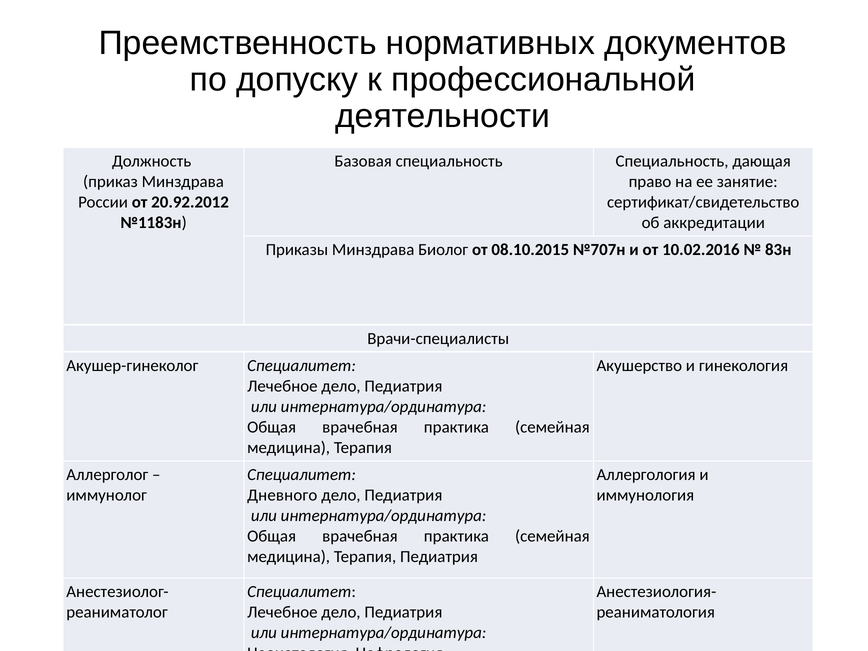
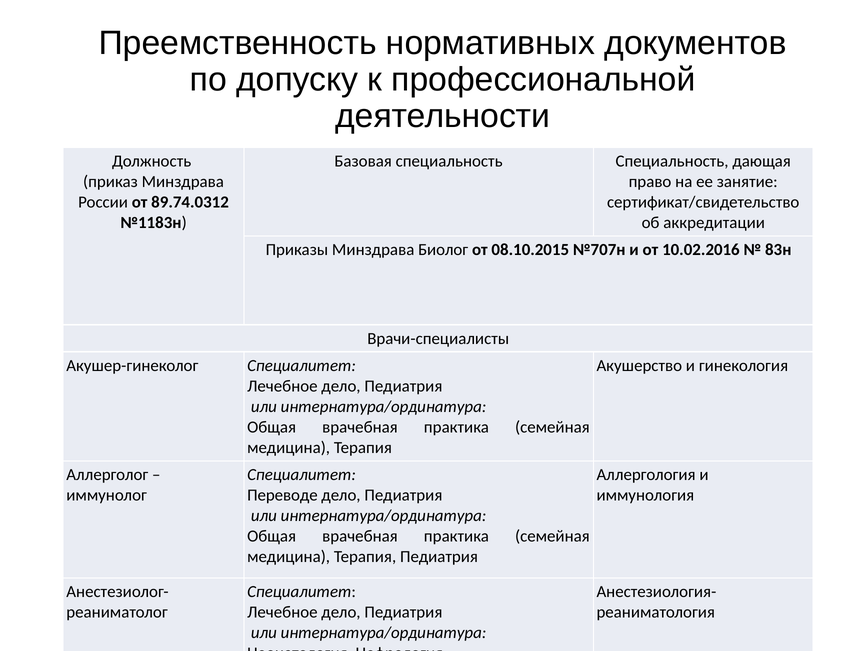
20.92.2012: 20.92.2012 -> 89.74.0312
Дневного: Дневного -> Переводе
